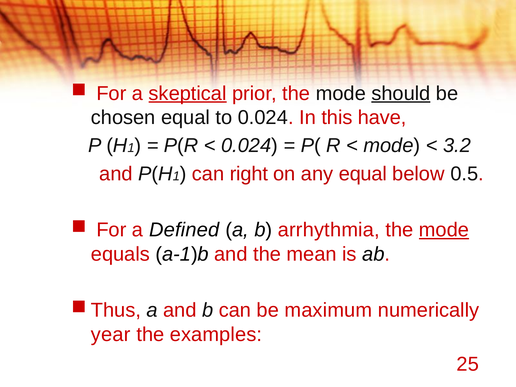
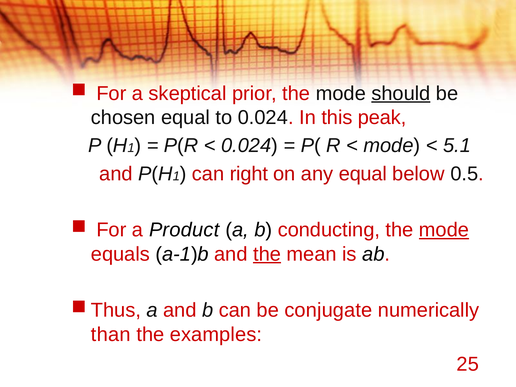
skeptical underline: present -> none
have: have -> peak
3.2: 3.2 -> 5.1
Defined: Defined -> Product
arrhythmia: arrhythmia -> conducting
the at (267, 254) underline: none -> present
maximum: maximum -> conjugate
year: year -> than
